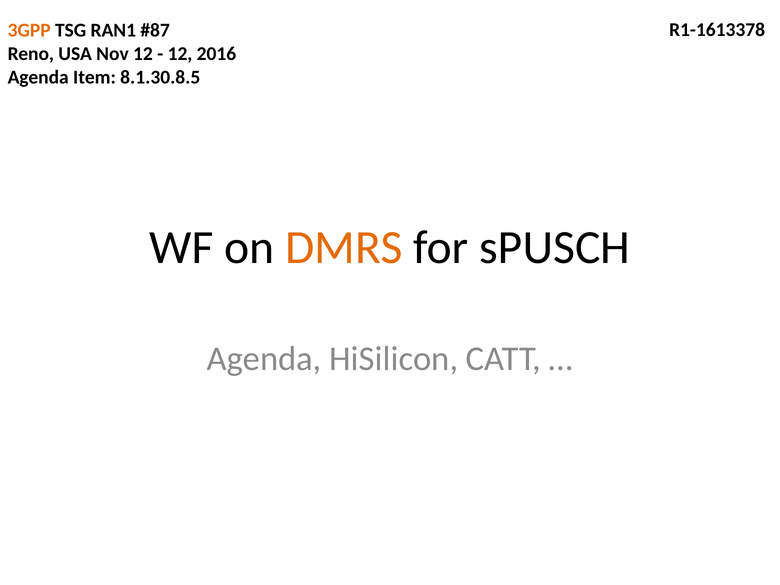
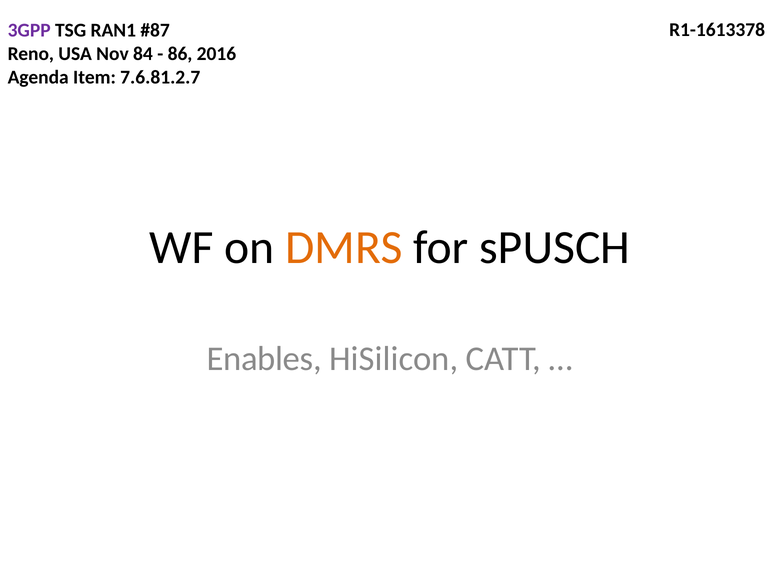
3GPP colour: orange -> purple
Nov 12: 12 -> 84
12 at (180, 54): 12 -> 86
8.1.30.8.5: 8.1.30.8.5 -> 7.6.81.2.7
Agenda at (264, 359): Agenda -> Enables
